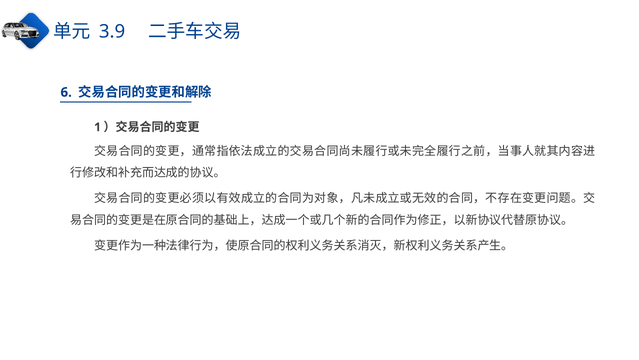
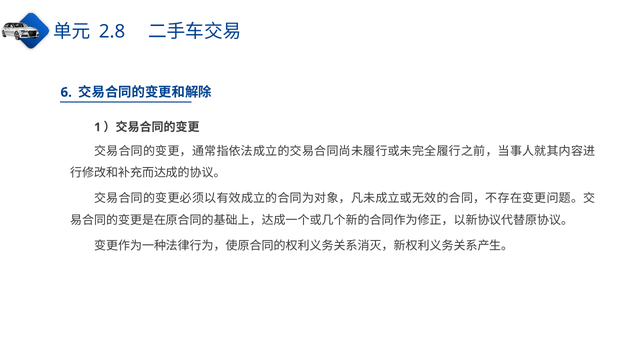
3.9: 3.9 -> 2.8
